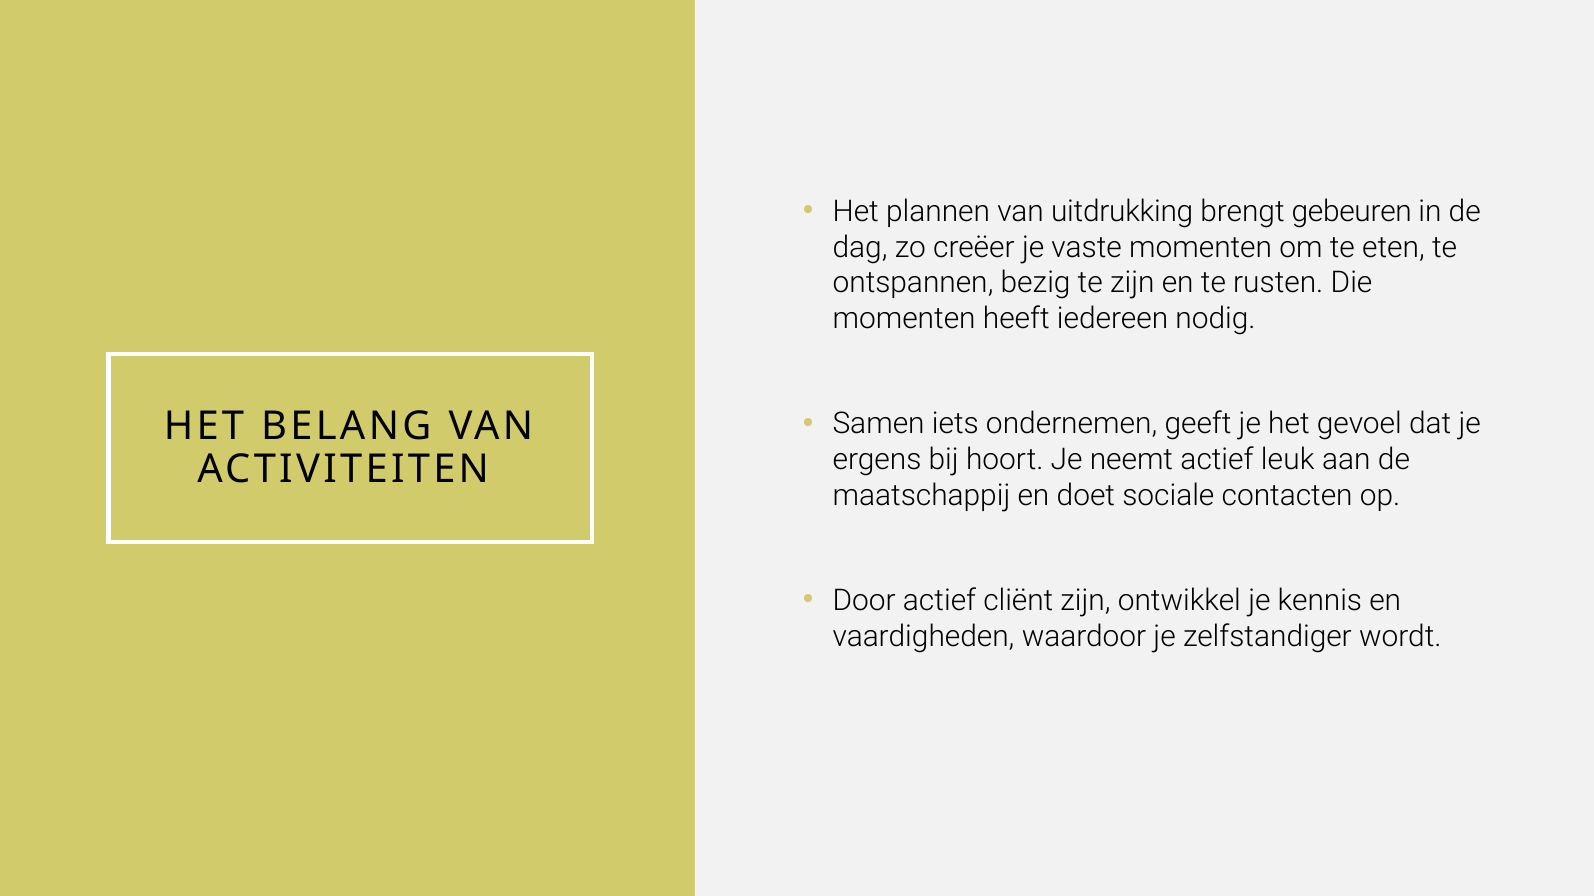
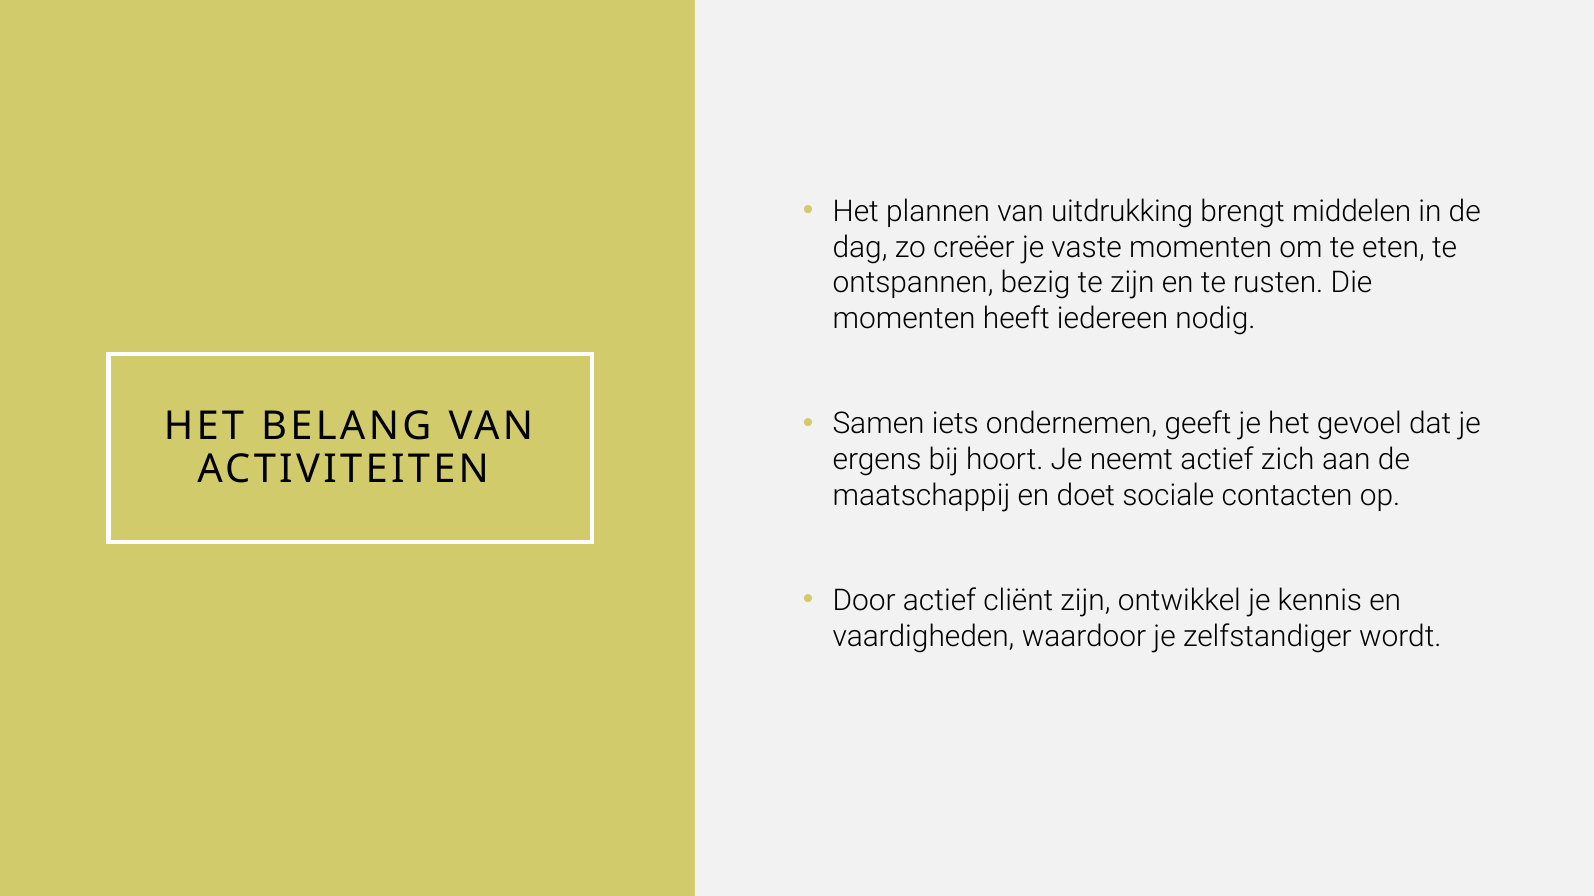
gebeuren: gebeuren -> middelen
leuk: leuk -> zich
